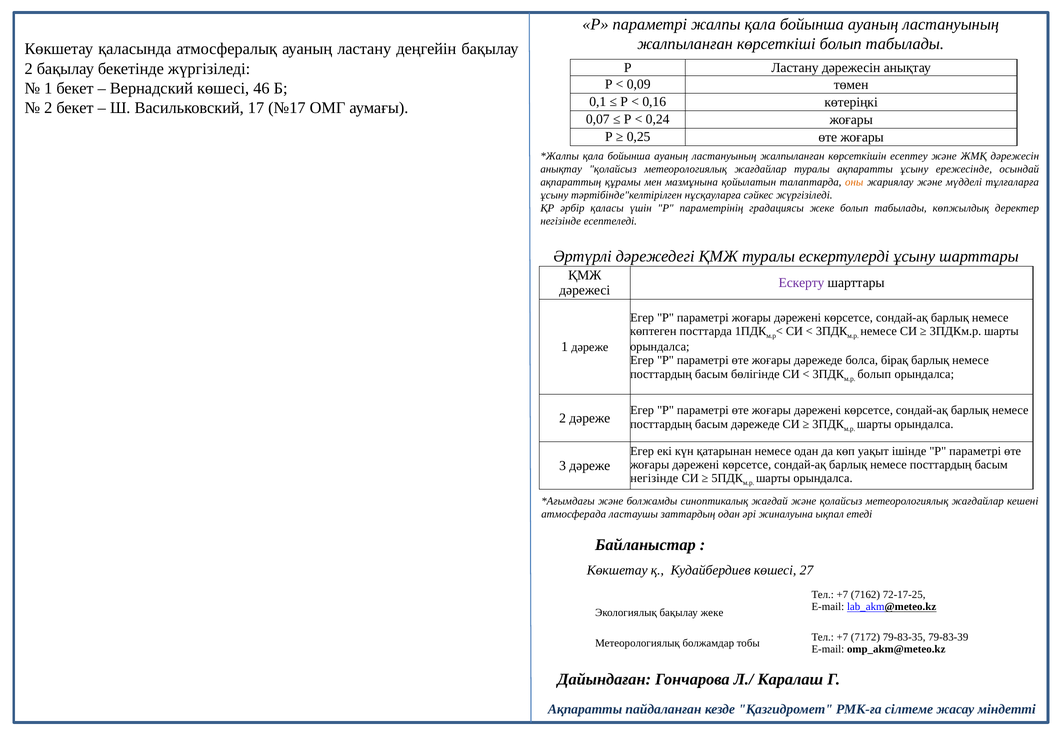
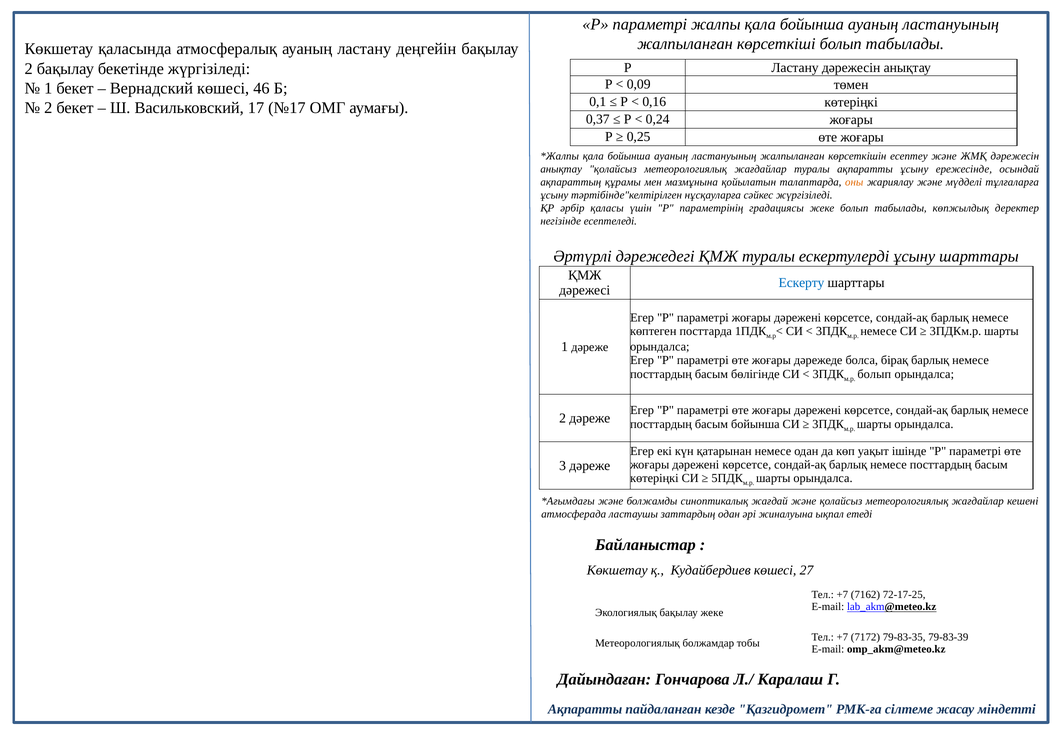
0,07: 0,07 -> 0,37
Ескерту colour: purple -> blue
басым дәрежеде: дәрежеде -> бойынша
негізінде at (654, 478): негізінде -> көтеріңкі
